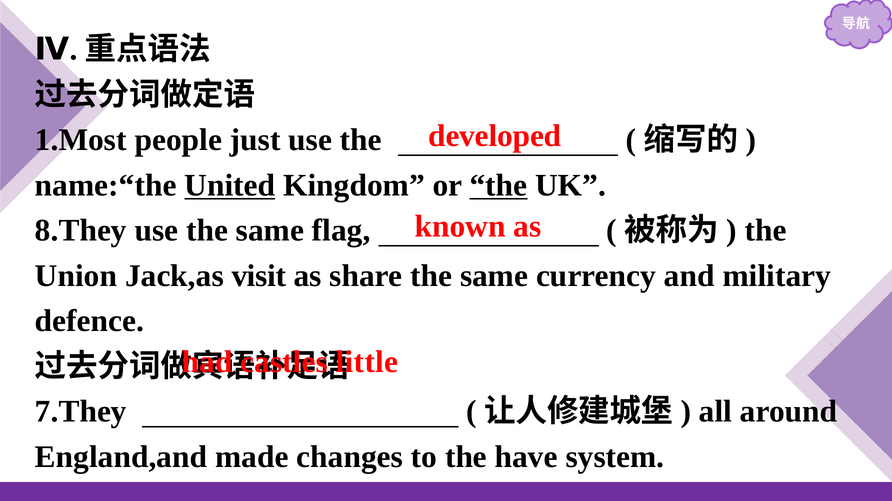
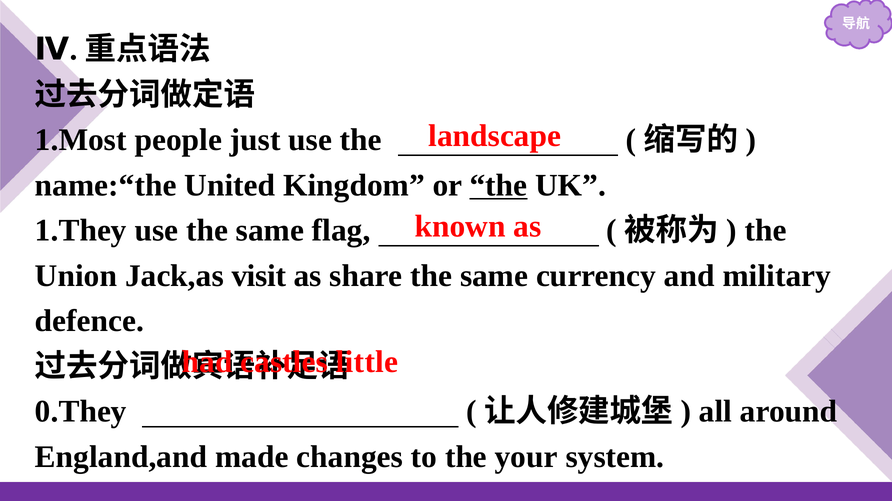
developed: developed -> landscape
United underline: present -> none
8.They: 8.They -> 1.They
7.They: 7.They -> 0.They
have: have -> your
